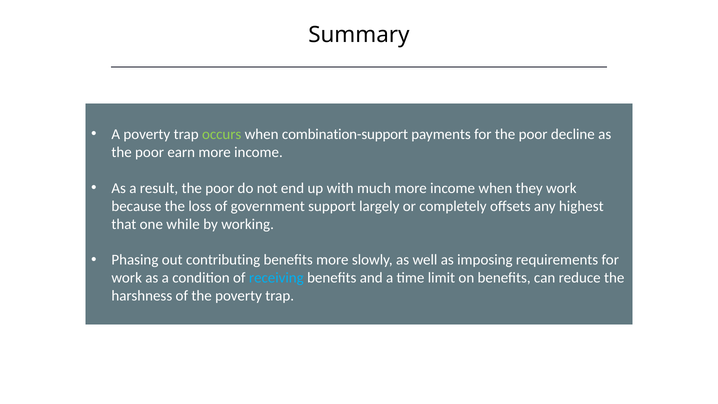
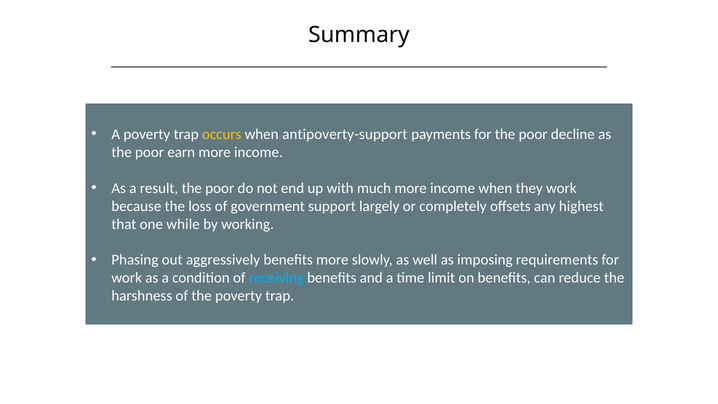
occurs colour: light green -> yellow
combination-support: combination-support -> antipoverty-support
contributing: contributing -> aggressively
